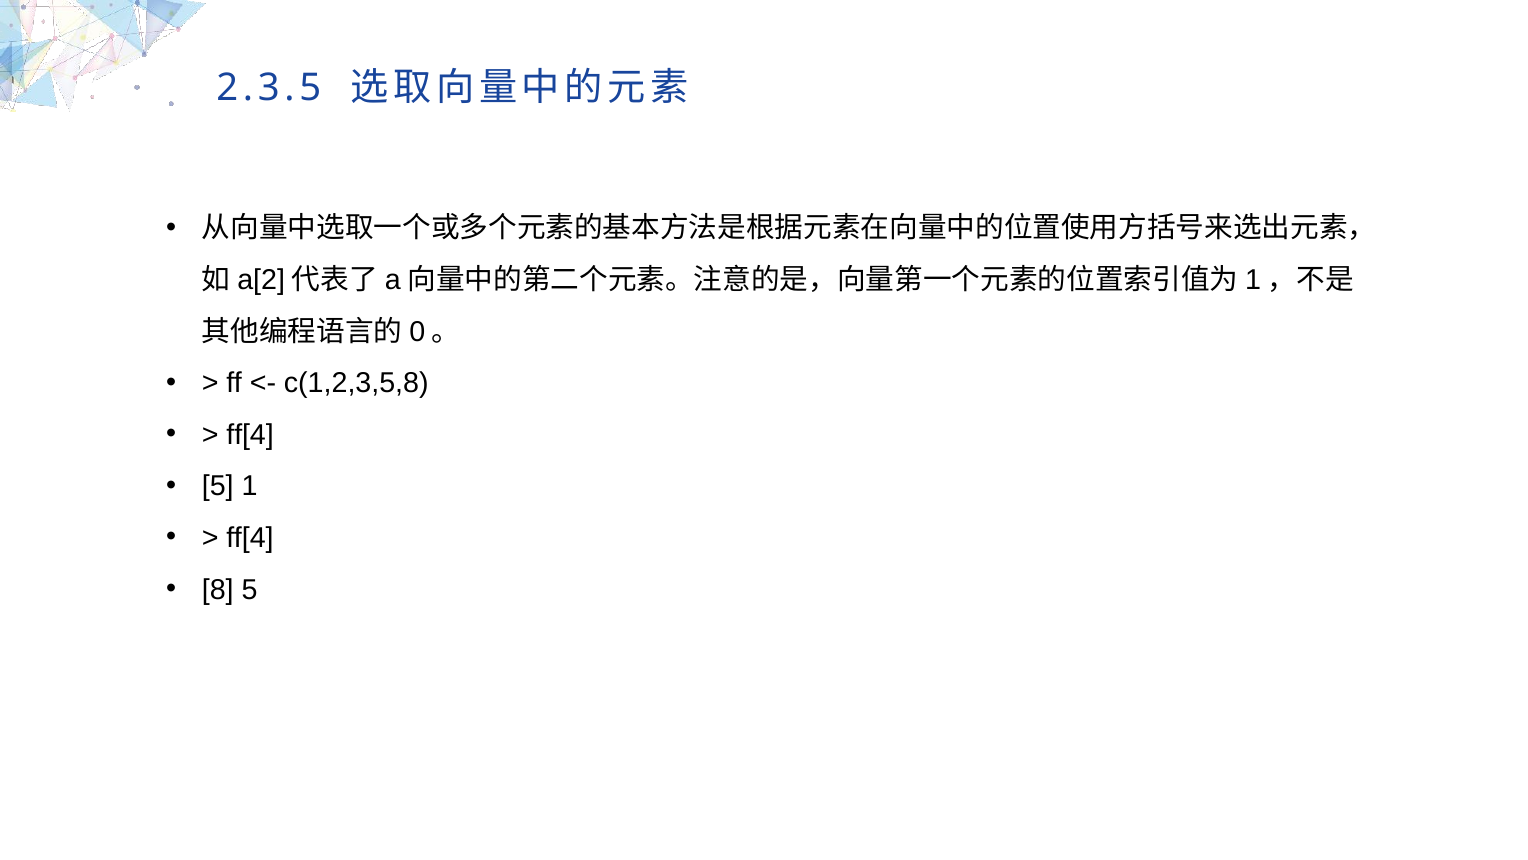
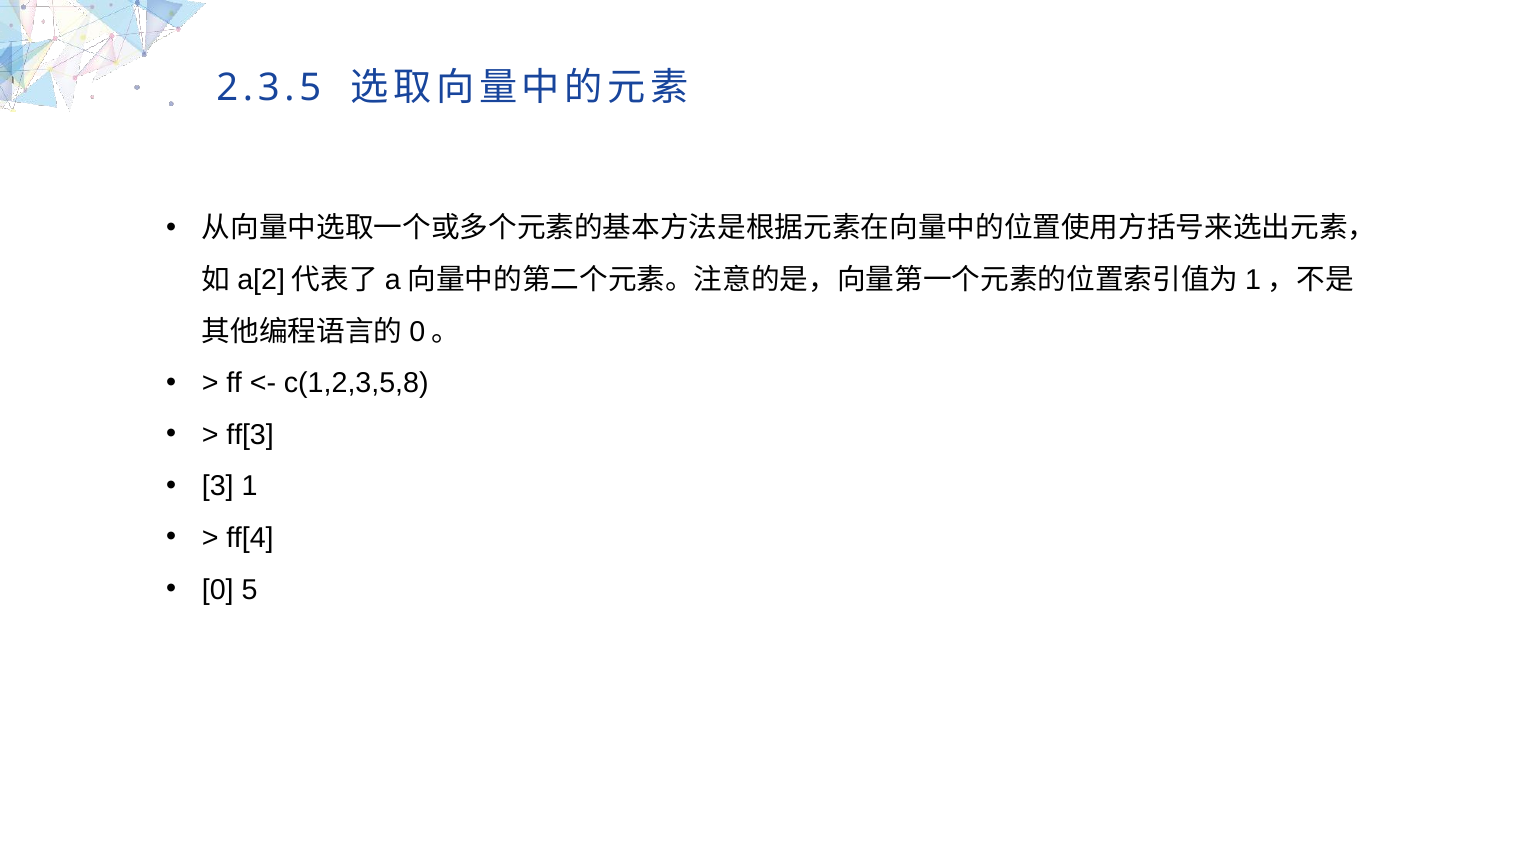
ff[4 at (250, 435): ff[4 -> ff[3
5 at (218, 486): 5 -> 3
8: 8 -> 0
